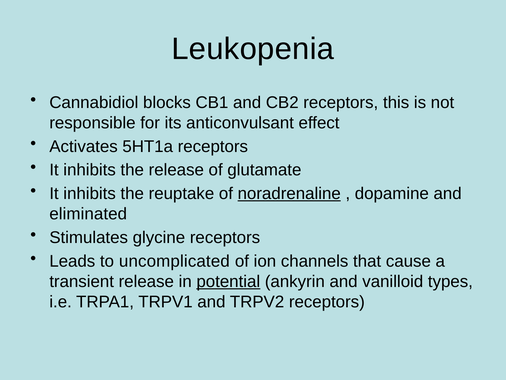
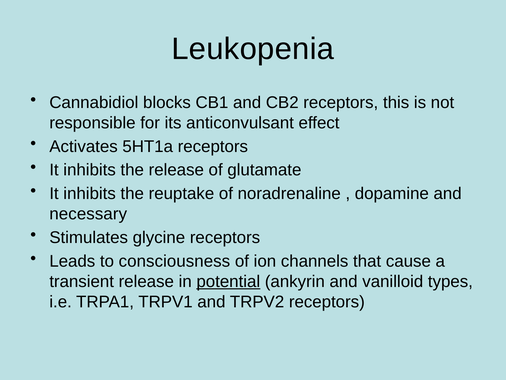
noradrenaline underline: present -> none
eliminated: eliminated -> necessary
uncomplicated: uncomplicated -> consciousness
